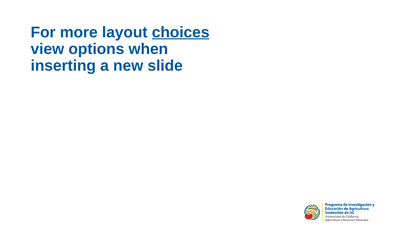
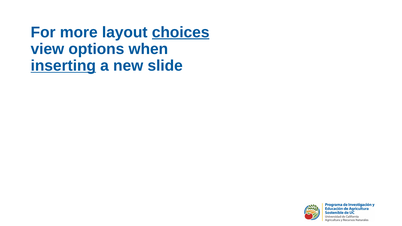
inserting underline: none -> present
